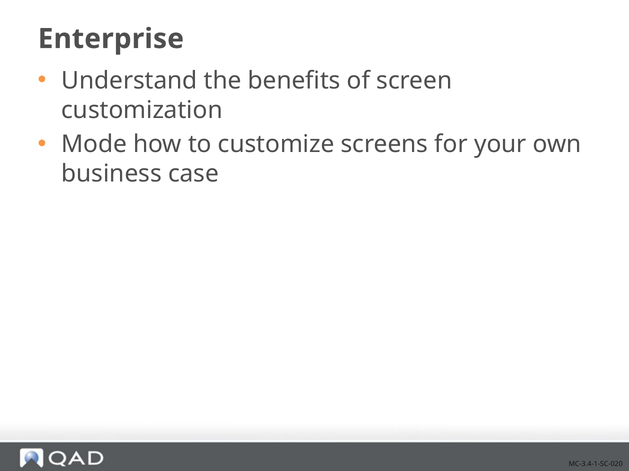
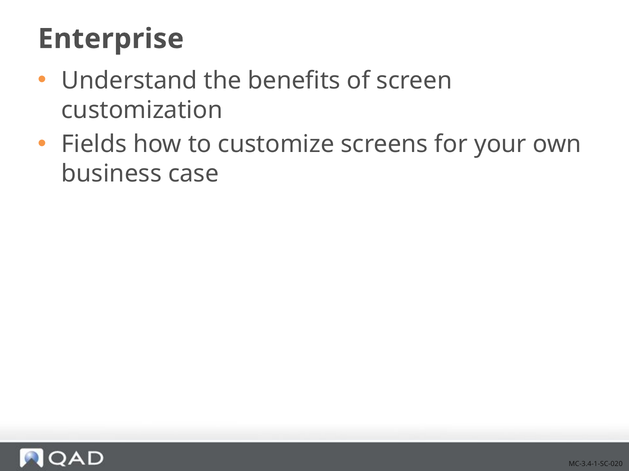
Mode: Mode -> Fields
